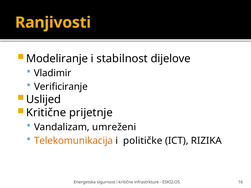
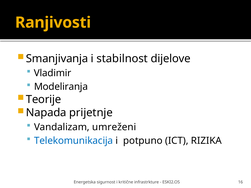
Modeliranje: Modeliranje -> Smanjivanja
Verificiranje: Verificiranje -> Modeliranja
Uslijed: Uslijed -> Teorije
Kritične at (46, 113): Kritične -> Napada
Telekomunikacija colour: orange -> blue
političke: političke -> potpuno
